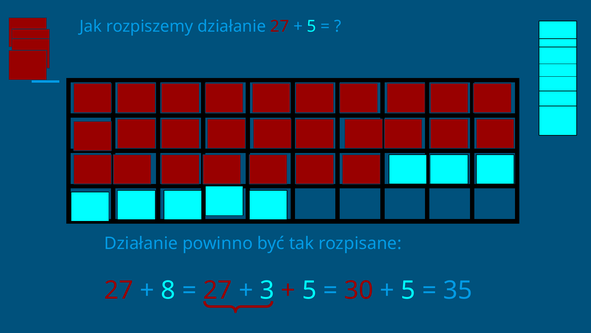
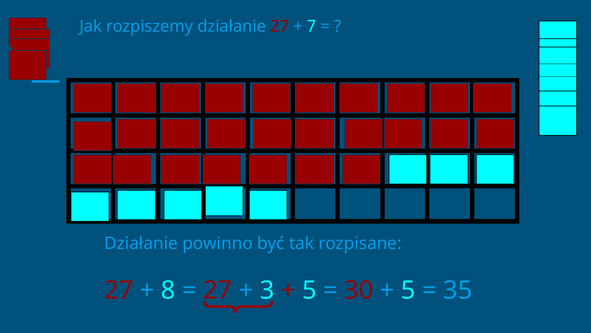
5 at (312, 26): 5 -> 7
